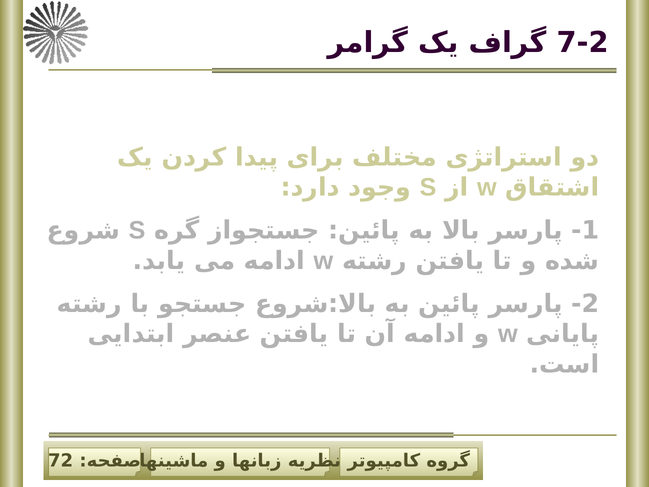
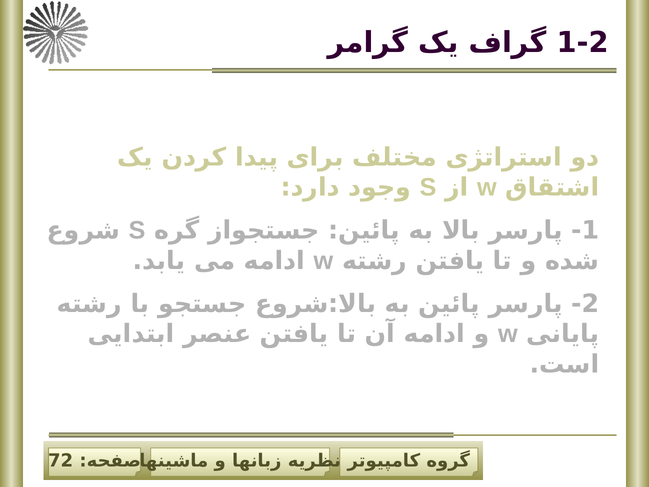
7-2: 7-2 -> 1-2
